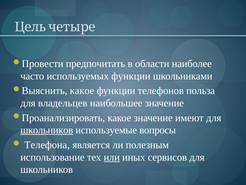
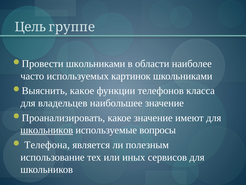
четыре: четыре -> группе
предпочитать at (96, 64): предпочитать -> школьниками
используемых функции: функции -> картинок
польза: польза -> класса
или underline: present -> none
